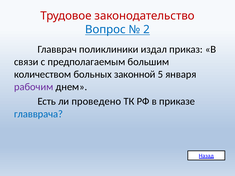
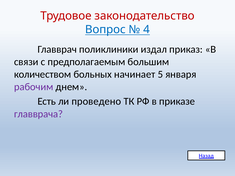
2: 2 -> 4
законной: законной -> начинает
главврача colour: blue -> purple
